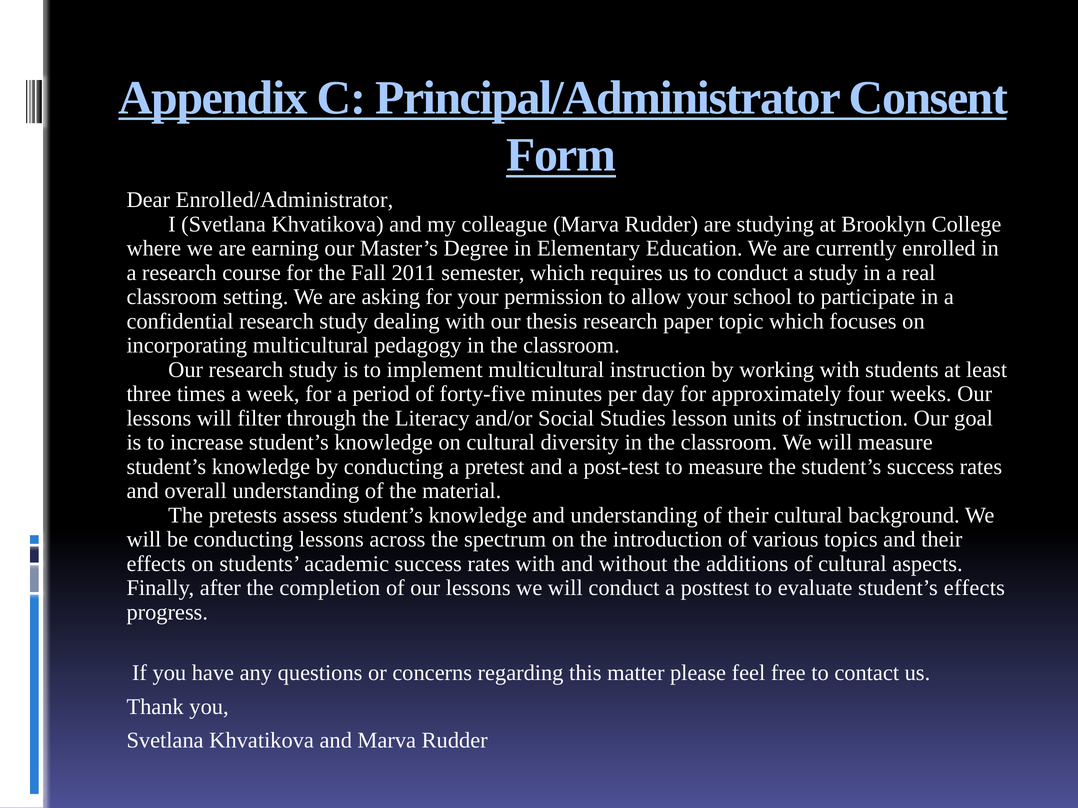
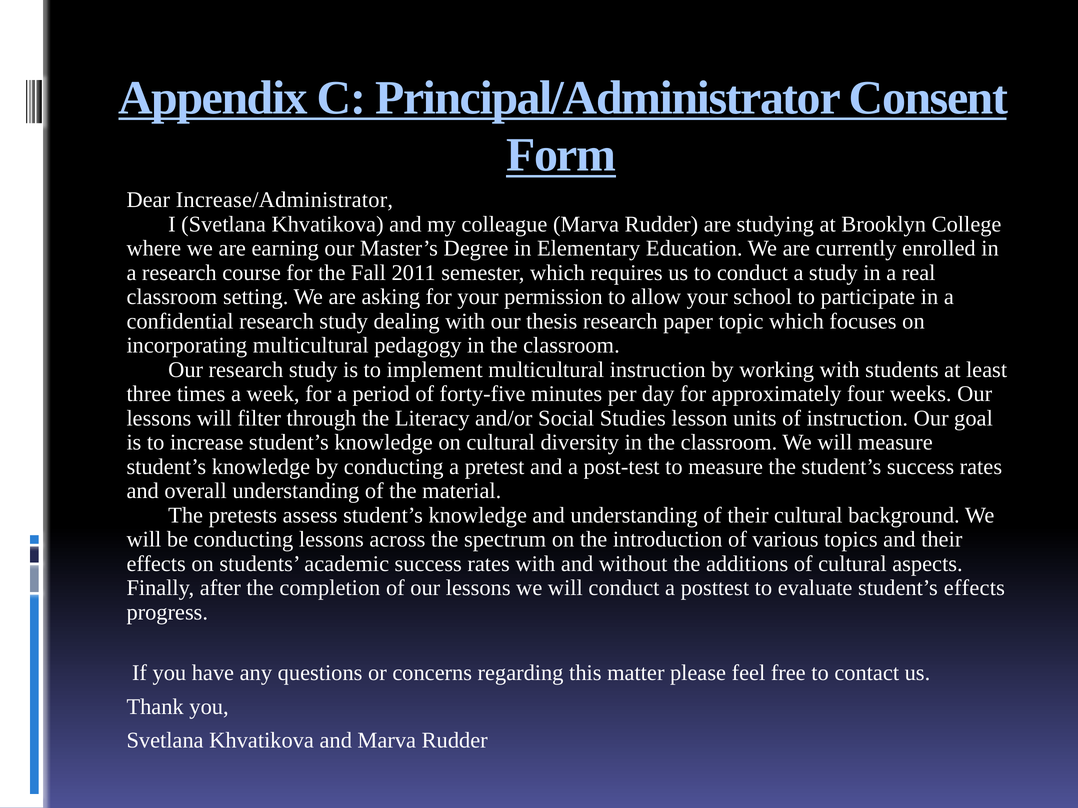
Enrolled/Administrator: Enrolled/Administrator -> Increase/Administrator
